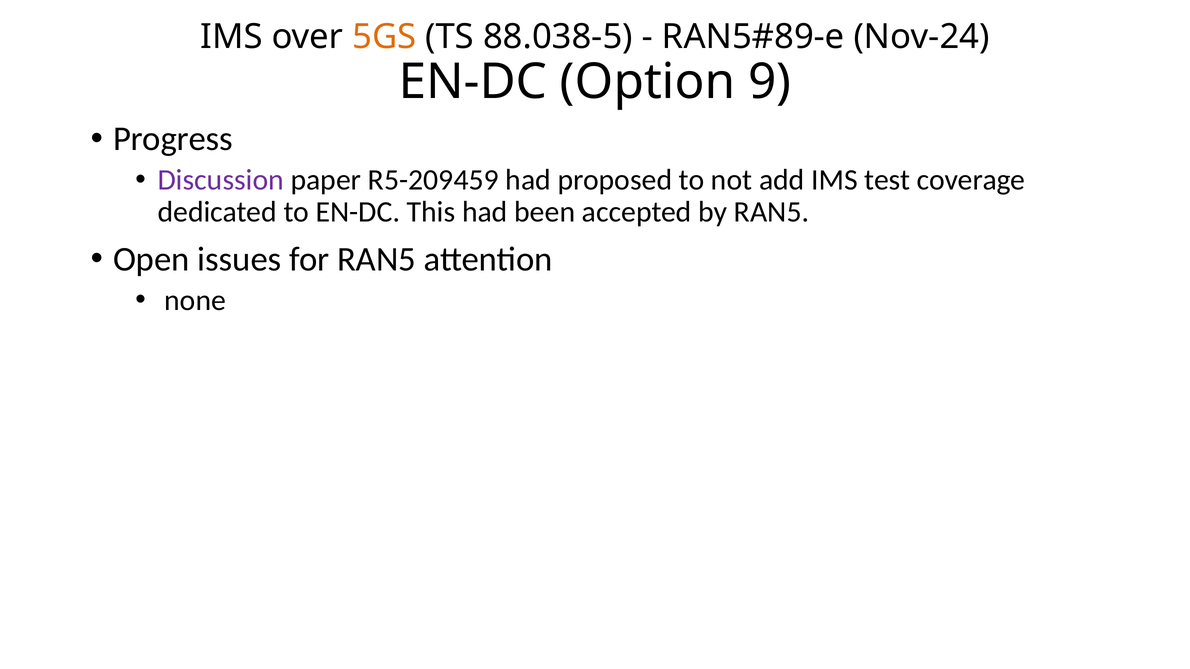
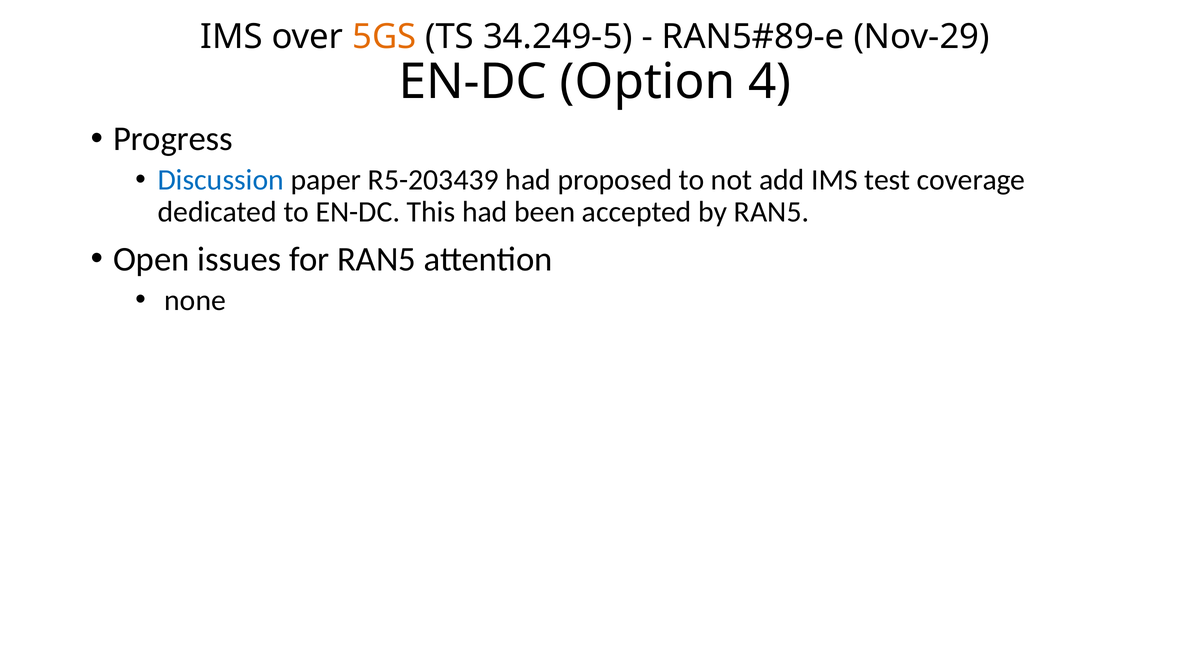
88.038-5: 88.038-5 -> 34.249-5
Nov-24: Nov-24 -> Nov-29
9: 9 -> 4
Discussion colour: purple -> blue
R5-209459: R5-209459 -> R5-203439
